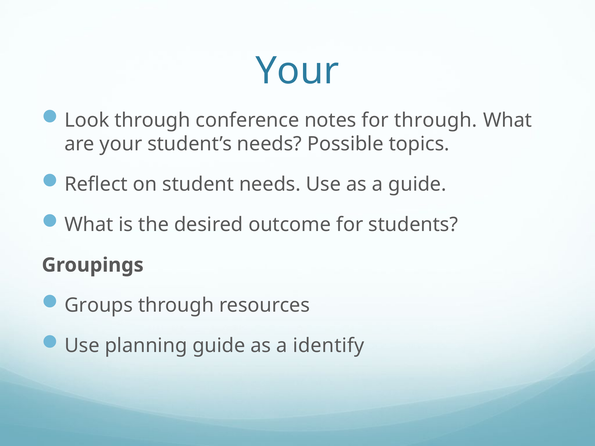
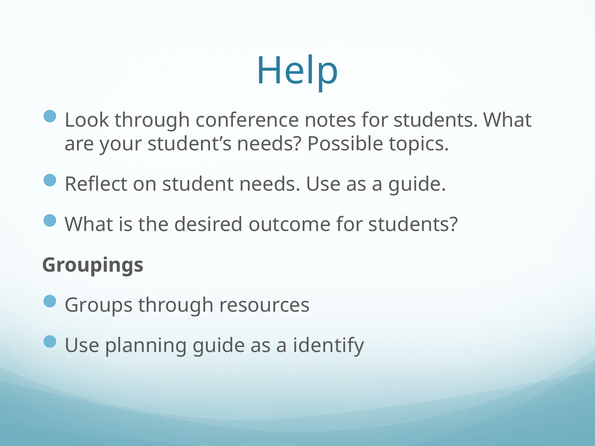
Your at (297, 71): Your -> Help
notes for through: through -> students
